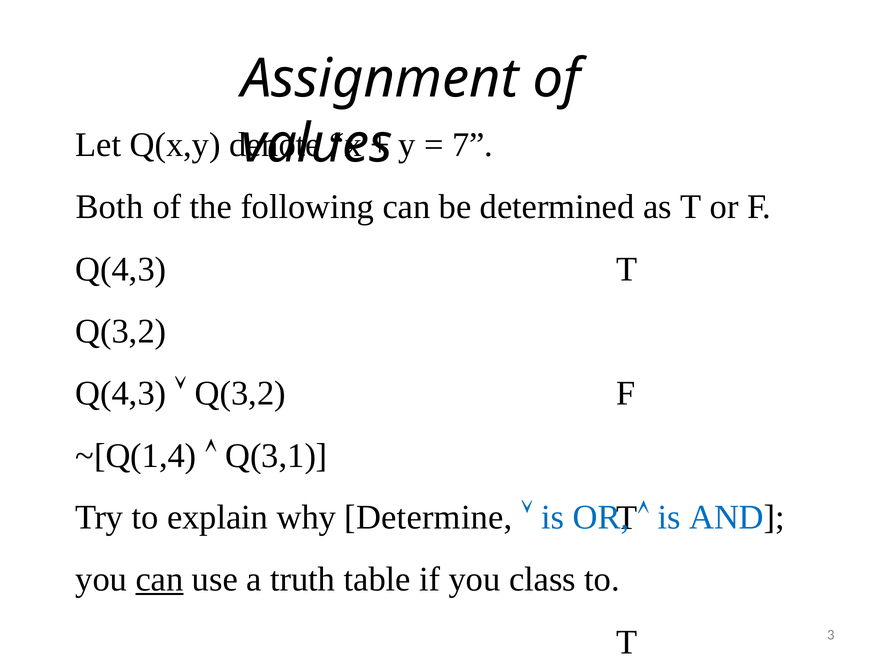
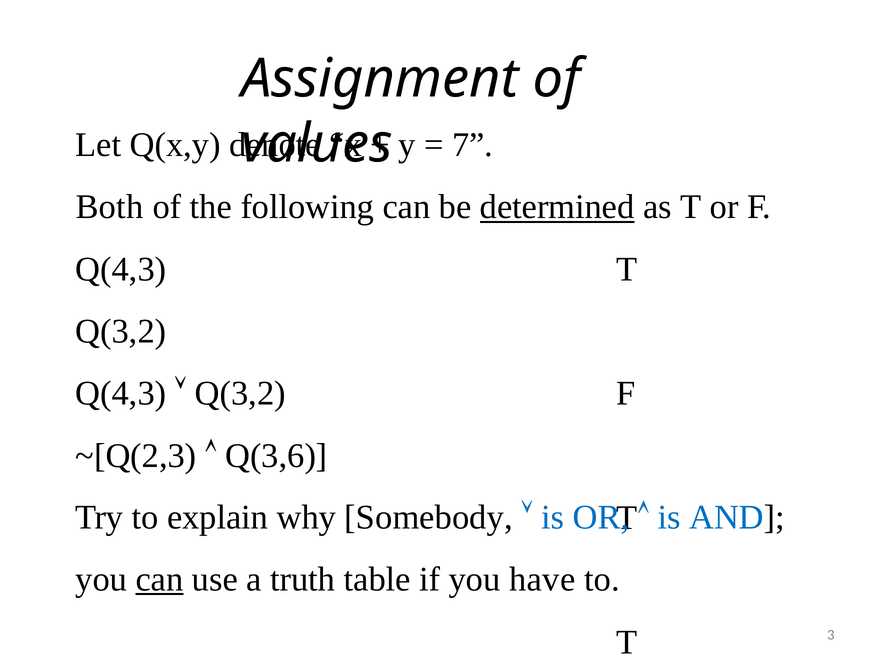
determined underline: none -> present
~[Q(1,4: ~[Q(1,4 -> ~[Q(2,3
Q(3,1: Q(3,1 -> Q(3,6
Determine: Determine -> Somebody
class: class -> have
